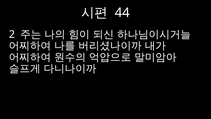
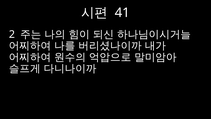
44: 44 -> 41
